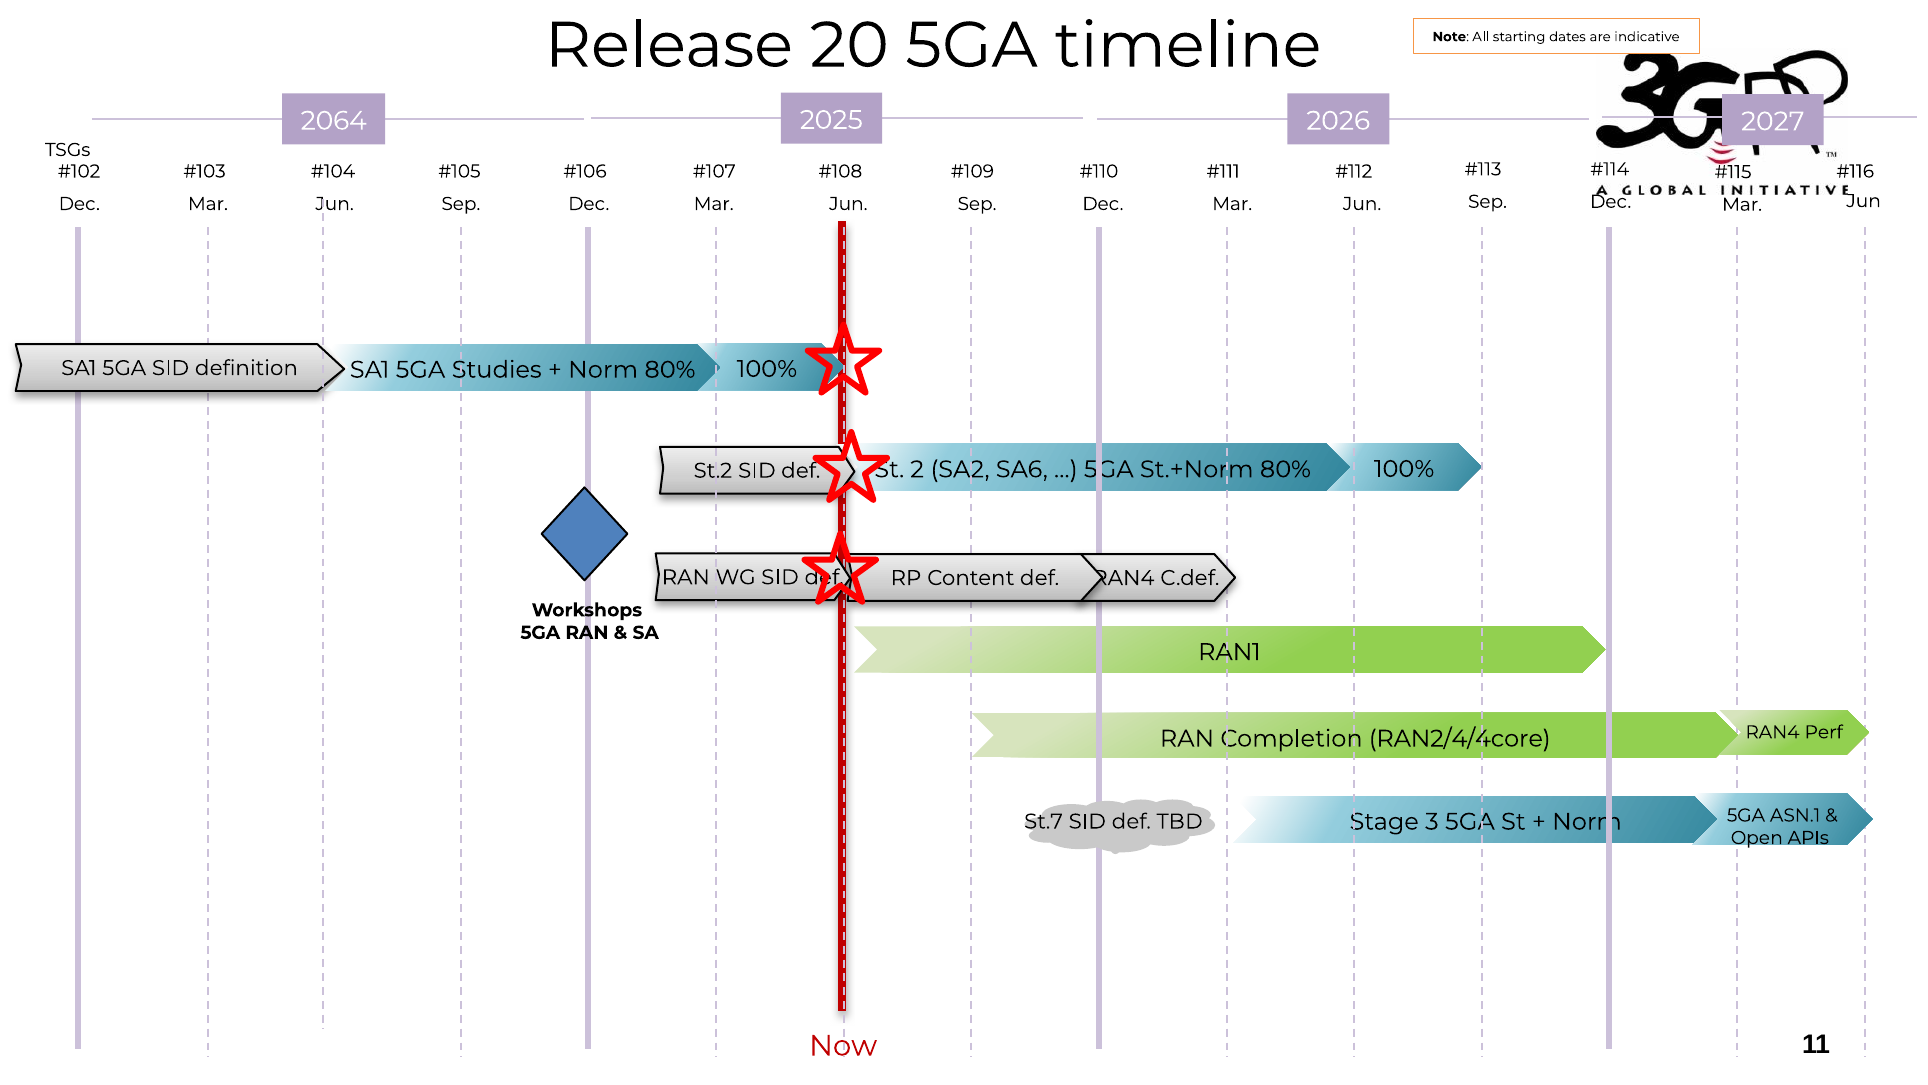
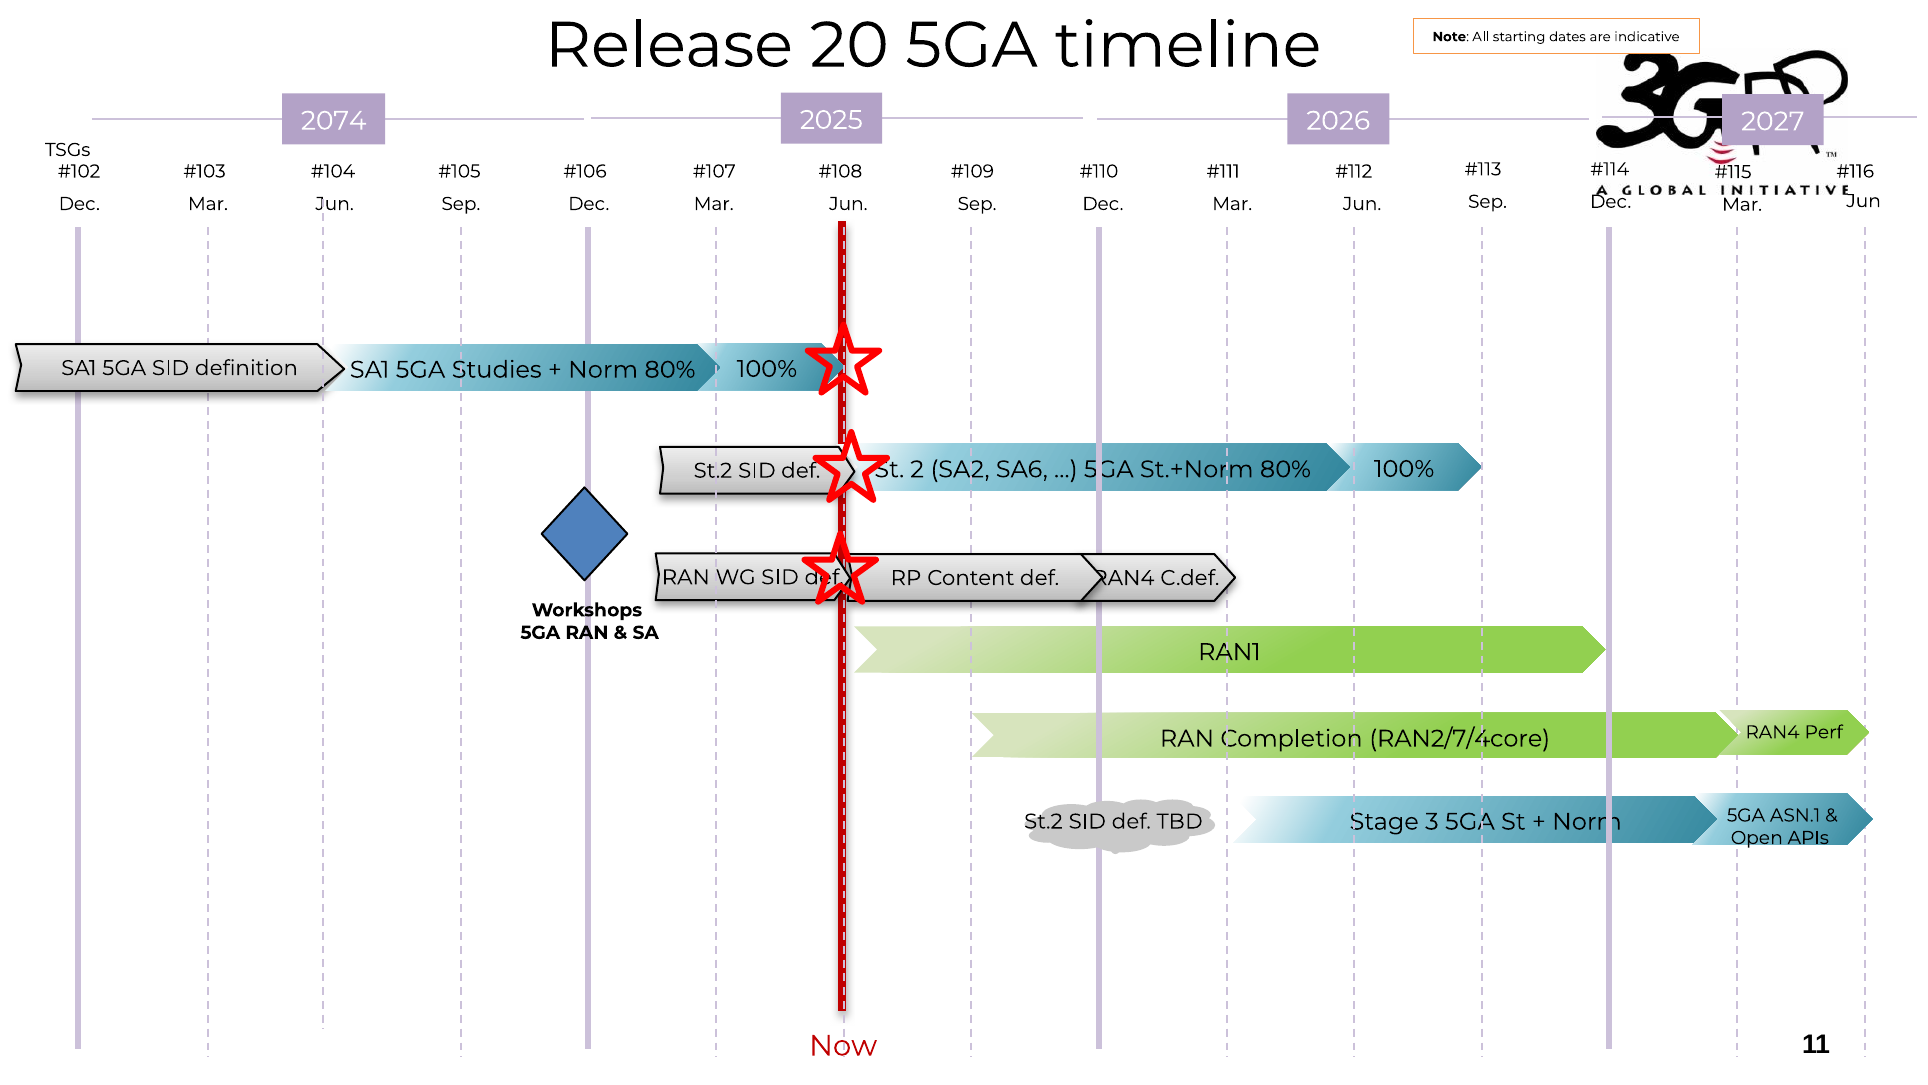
2064: 2064 -> 2074
RAN2/4/4core: RAN2/4/4core -> RAN2/7/4core
St.7 at (1043, 821): St.7 -> St.2
